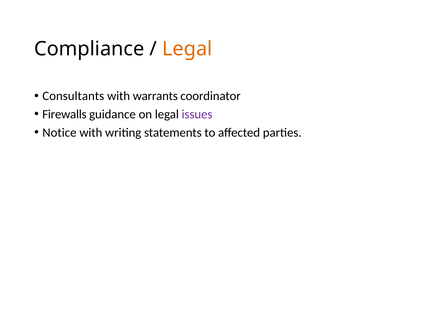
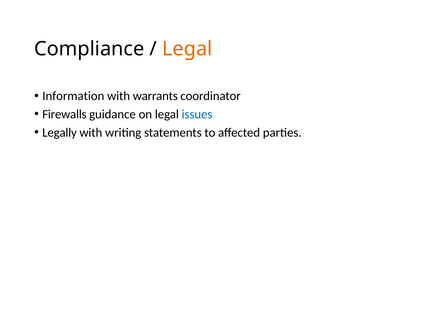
Consultants: Consultants -> Information
issues colour: purple -> blue
Notice: Notice -> Legally
